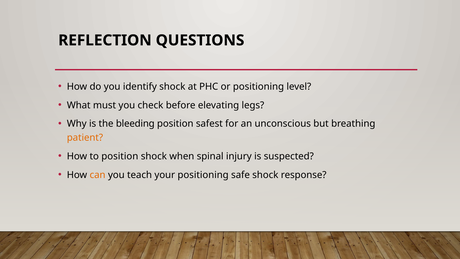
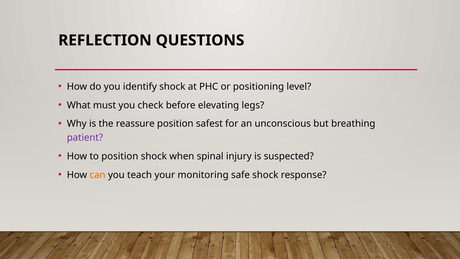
bleeding: bleeding -> reassure
patient colour: orange -> purple
your positioning: positioning -> monitoring
